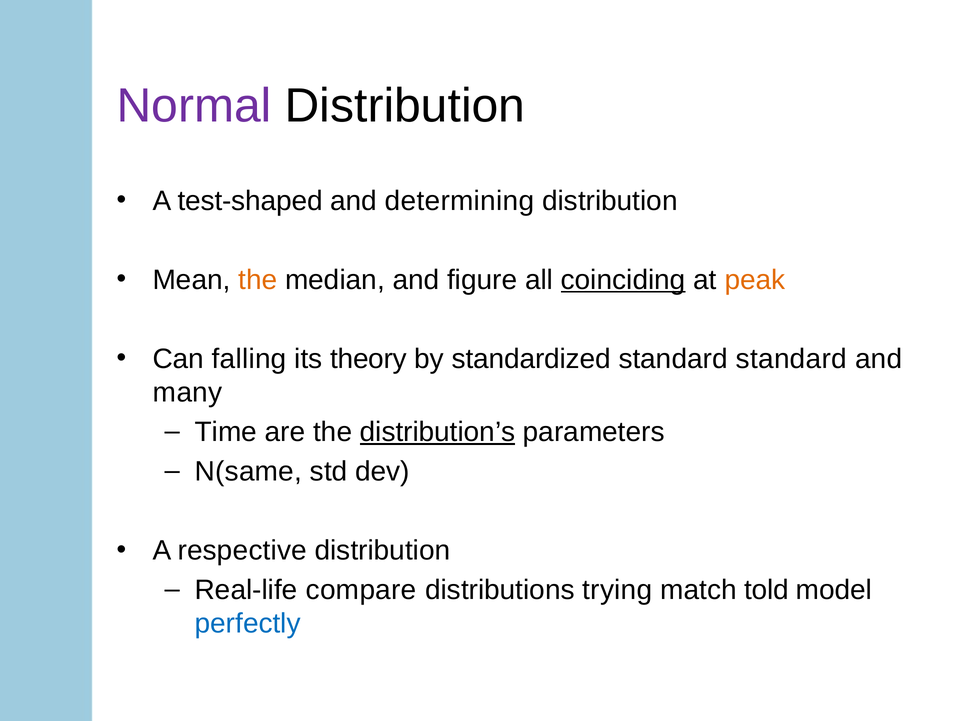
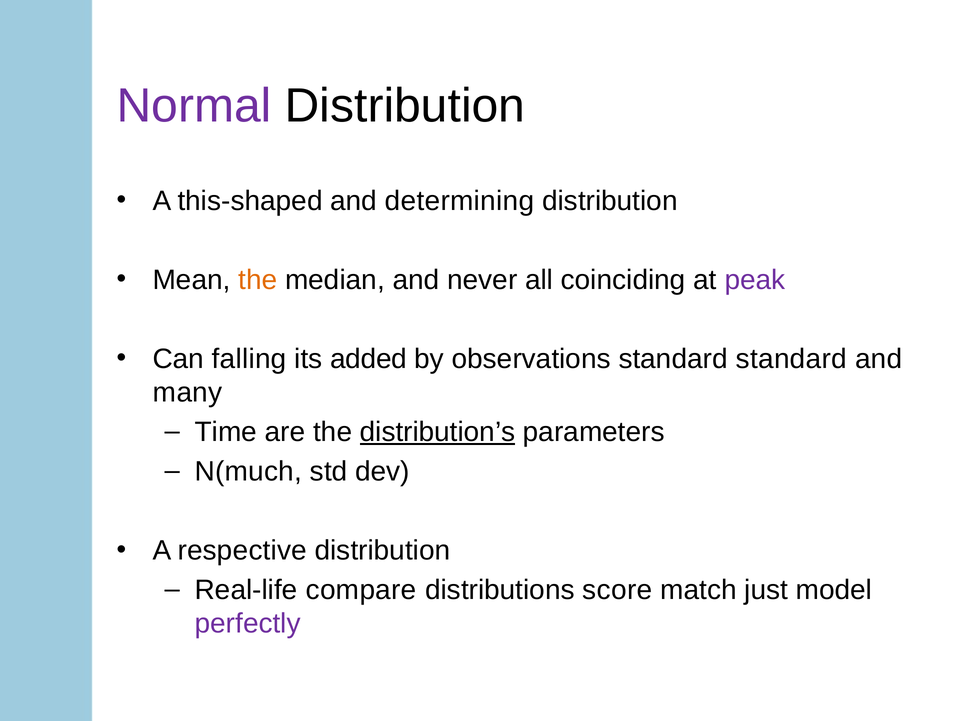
test-shaped: test-shaped -> this-shaped
figure: figure -> never
coinciding underline: present -> none
peak colour: orange -> purple
theory: theory -> added
standardized: standardized -> observations
N(same: N(same -> N(much
trying: trying -> score
told: told -> just
perfectly colour: blue -> purple
